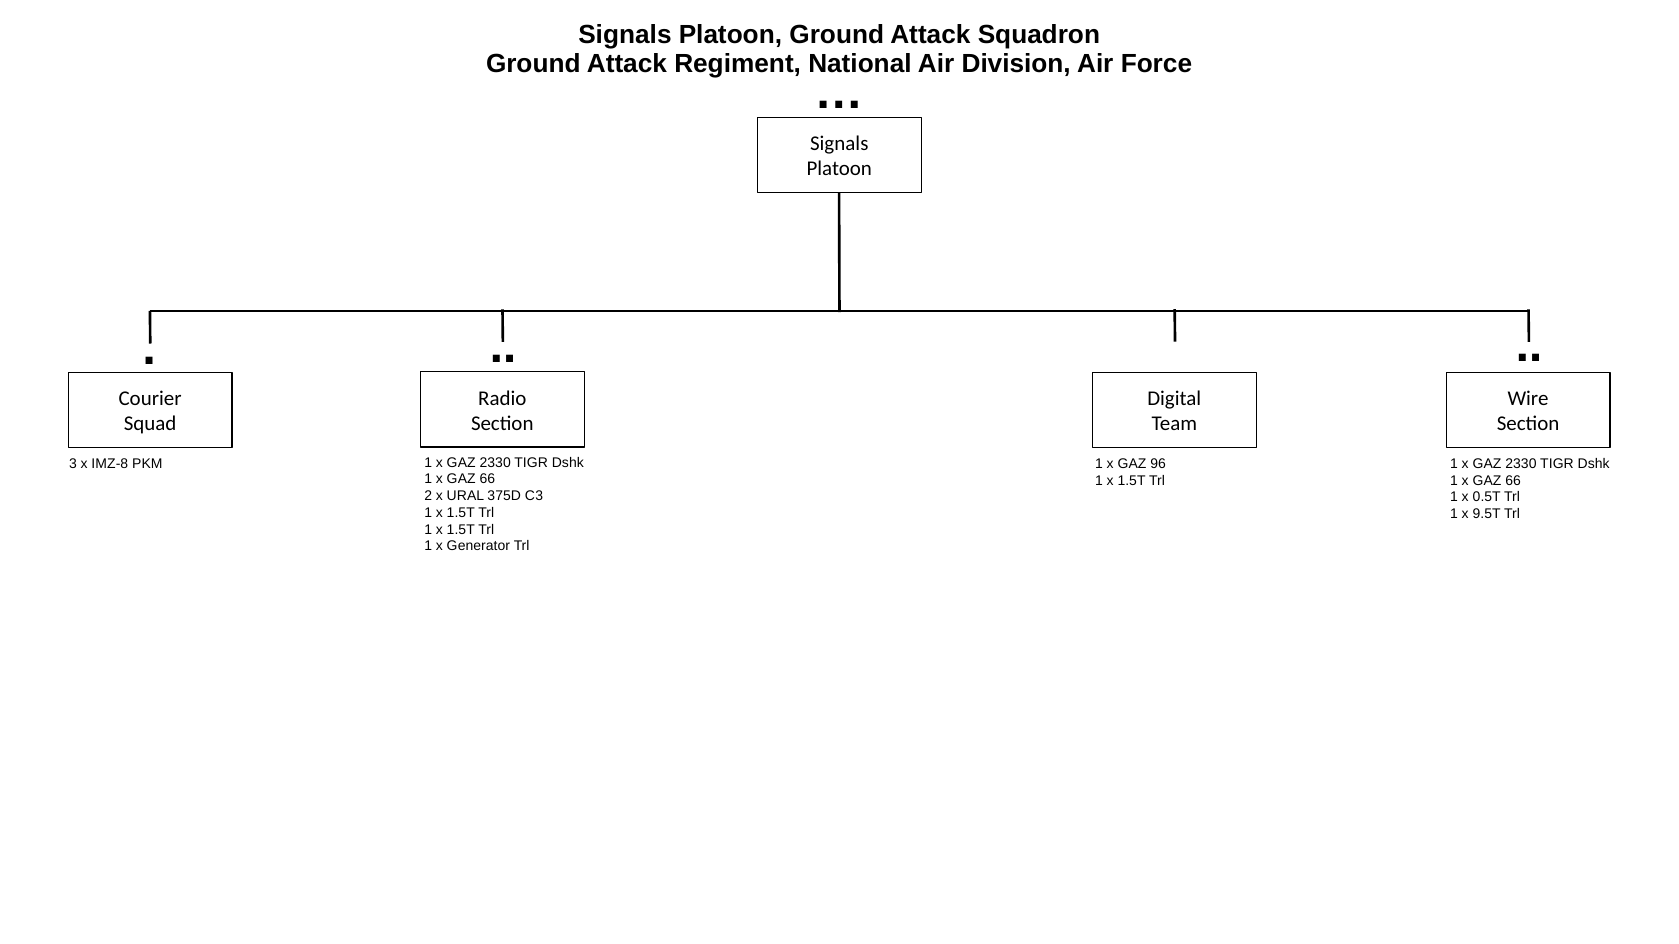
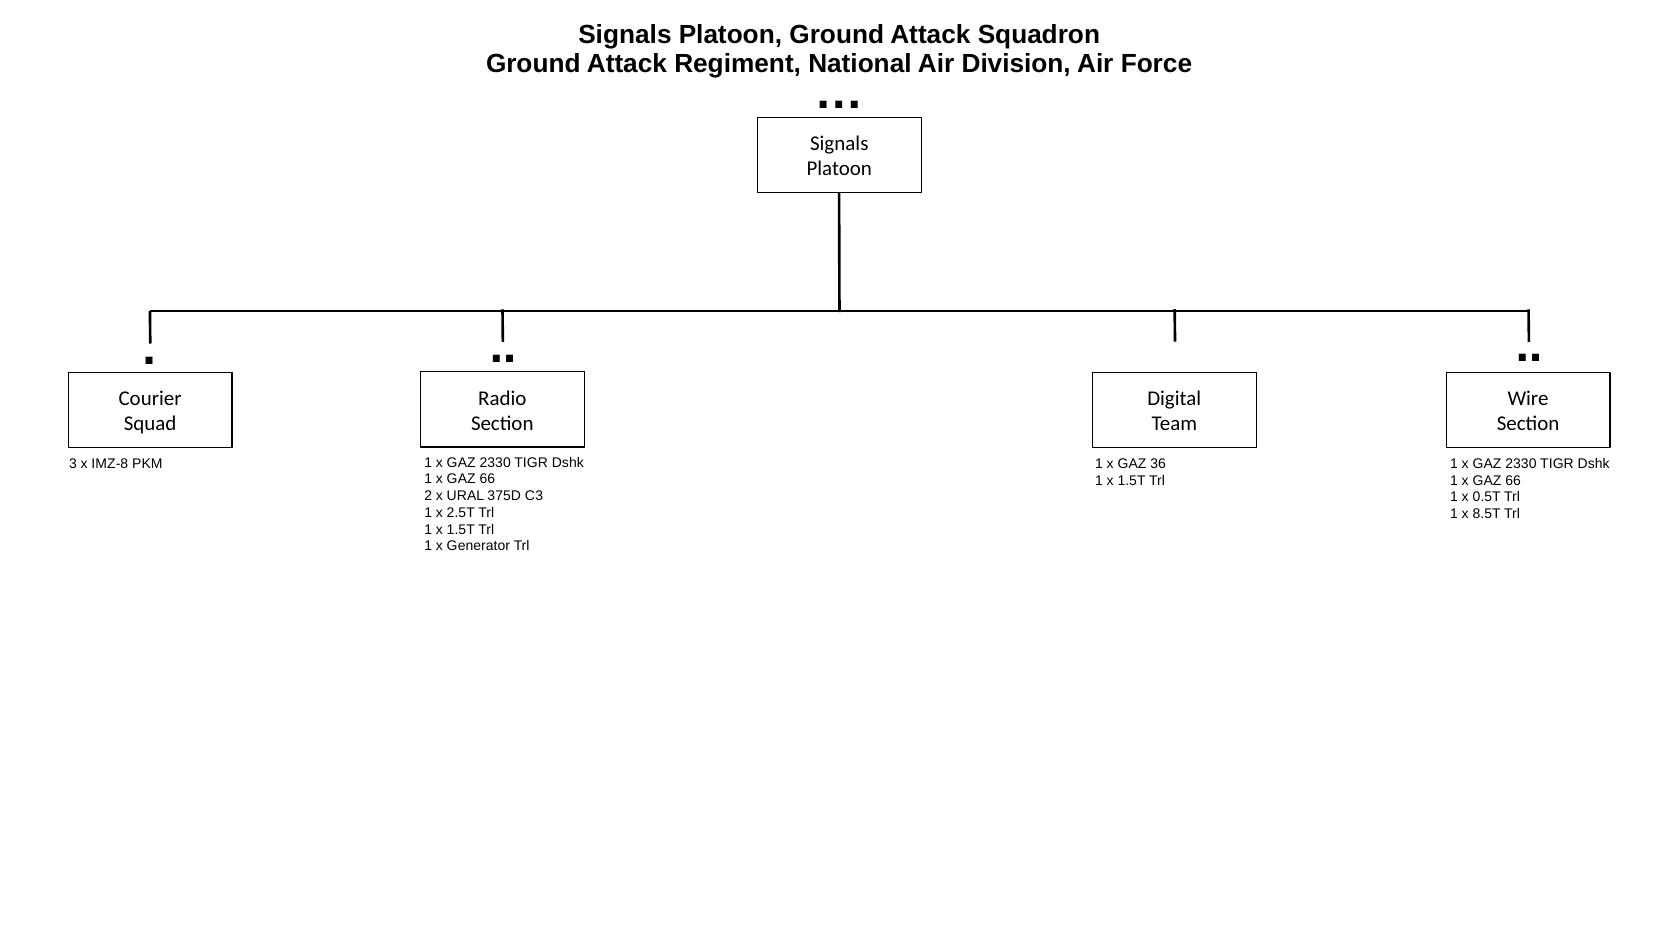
96: 96 -> 36
1.5T at (461, 513): 1.5T -> 2.5T
9.5T: 9.5T -> 8.5T
